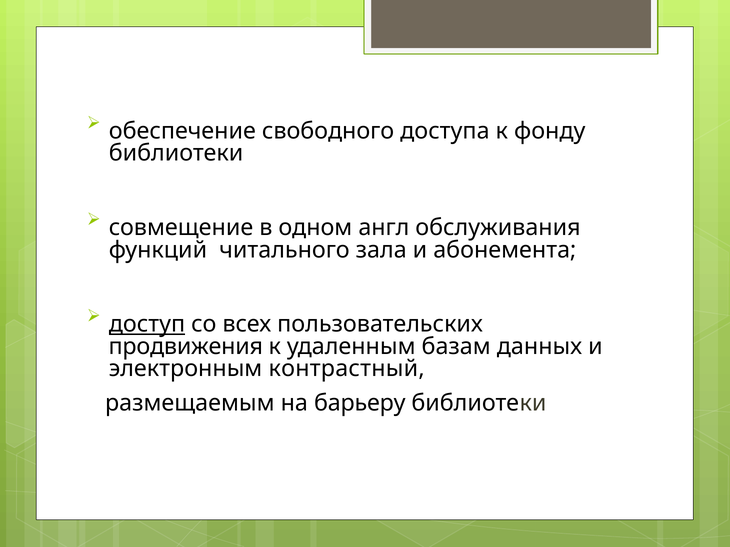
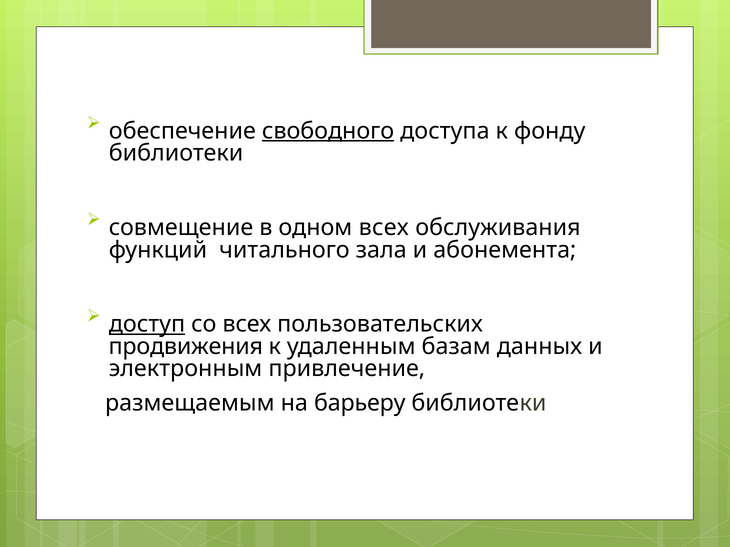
свободного underline: none -> present
одном англ: англ -> всех
контрастный: контрастный -> привлечение
